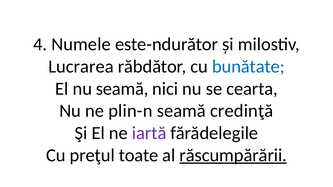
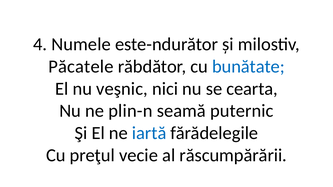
Lucrarea: Lucrarea -> Păcatele
nu seamă: seamă -> veşnic
credinţă: credinţă -> puternic
iartă colour: purple -> blue
toate: toate -> vecie
răscumpărării underline: present -> none
